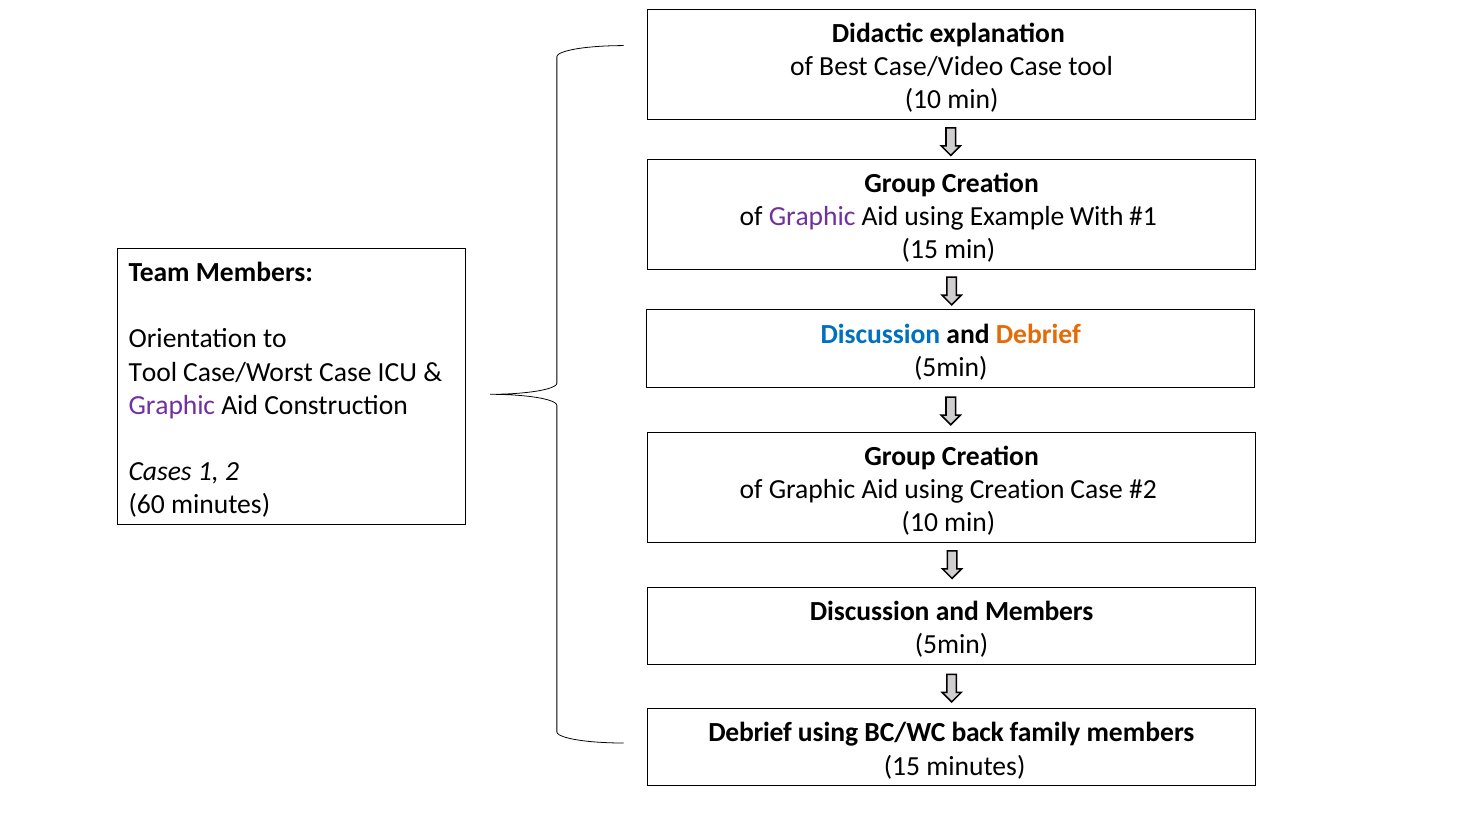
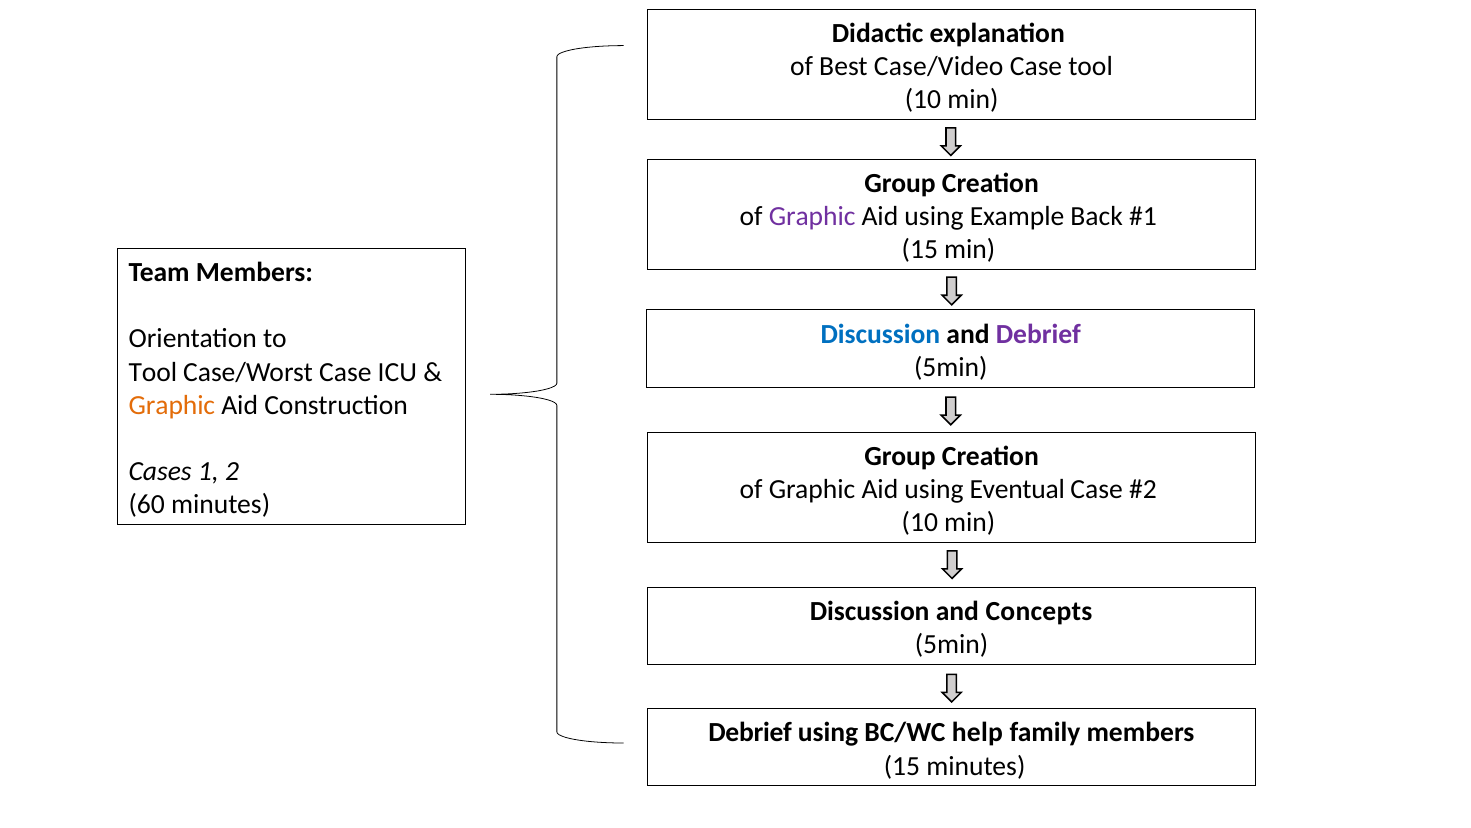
With: With -> Back
Debrief at (1038, 334) colour: orange -> purple
Graphic at (172, 405) colour: purple -> orange
using Creation: Creation -> Eventual
and Members: Members -> Concepts
back: back -> help
